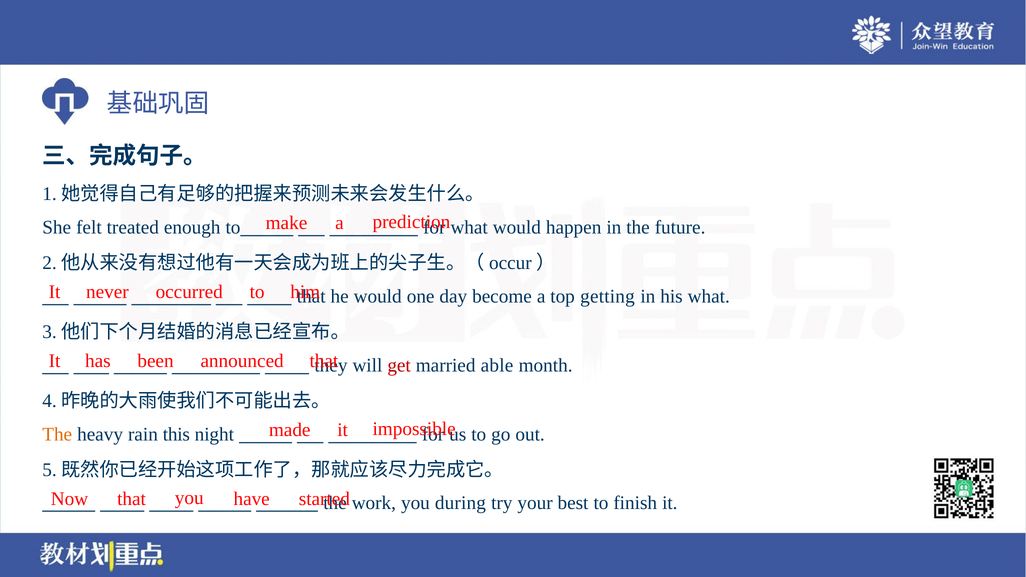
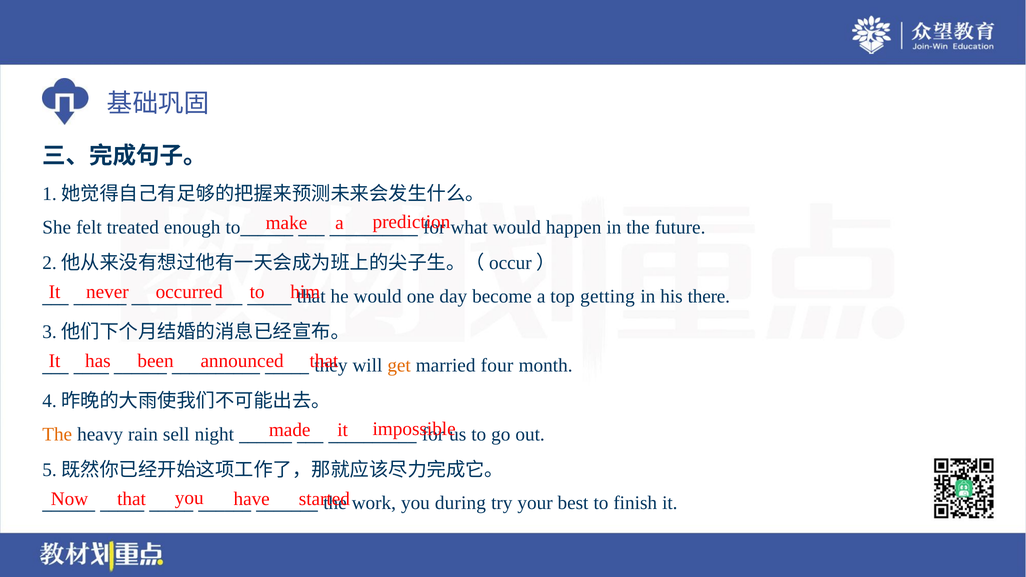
his what: what -> there
get colour: red -> orange
able: able -> four
this: this -> sell
